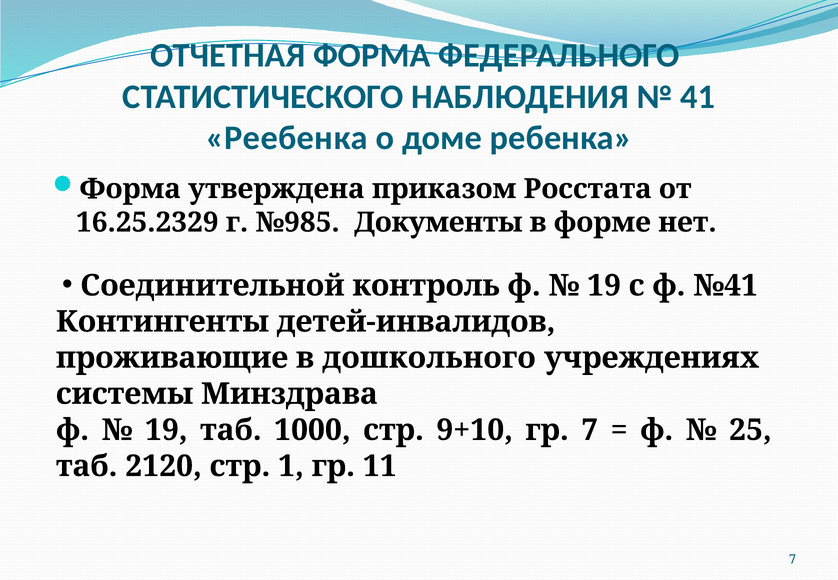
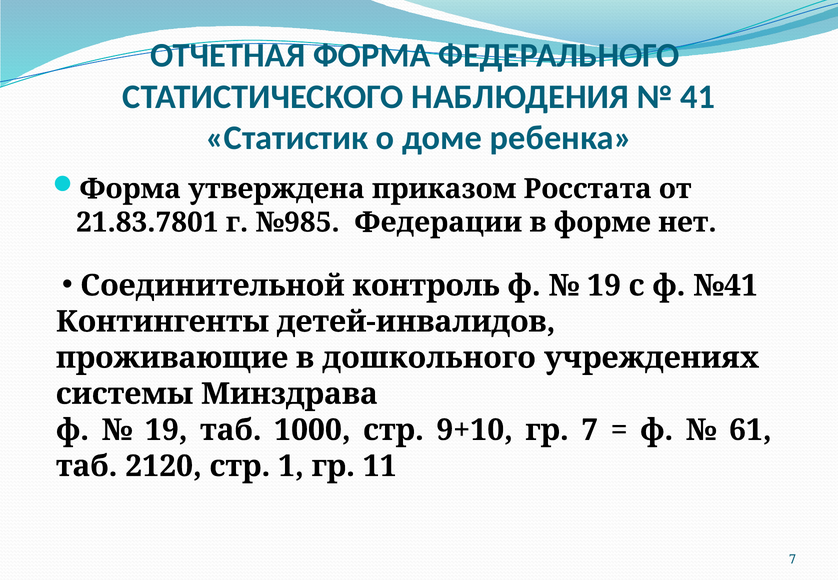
Реебенка: Реебенка -> Статистик
16.25.2329: 16.25.2329 -> 21.83.7801
Документы: Документы -> Федерации
25: 25 -> 61
